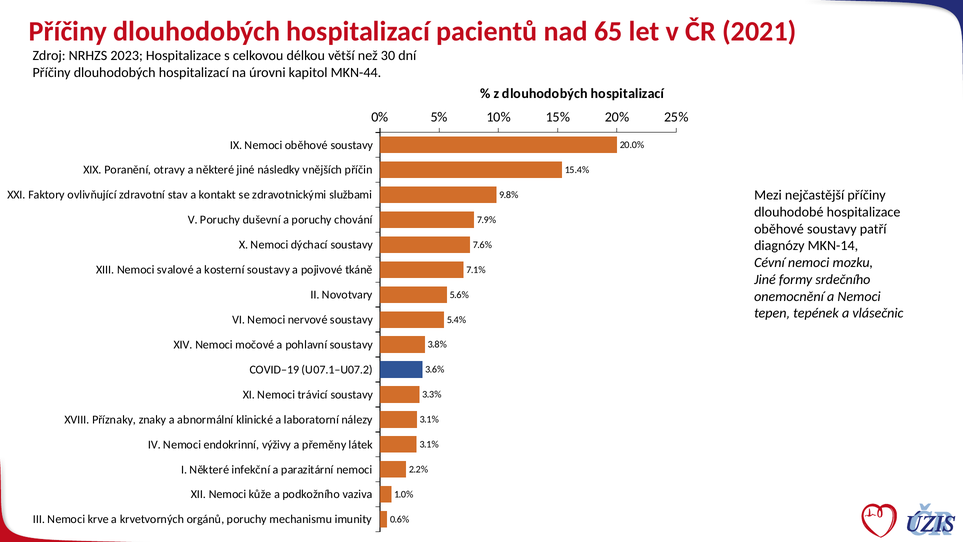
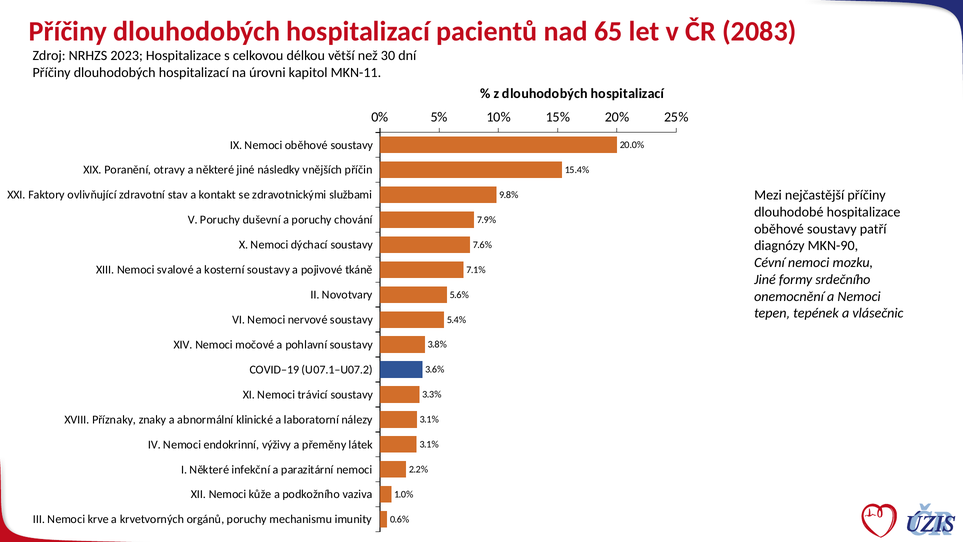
2021: 2021 -> 2083
MKN-44: MKN-44 -> MKN-11
MKN-14: MKN-14 -> MKN-90
